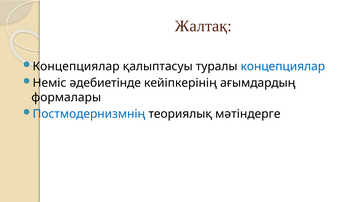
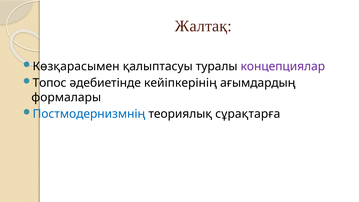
Концепциялар at (76, 66): Концепциялар -> Көзқарасымен
концепциялар at (283, 66) colour: blue -> purple
Неміс: Неміс -> Топос
мәтіндерге: мәтіндерге -> сұрақтарға
